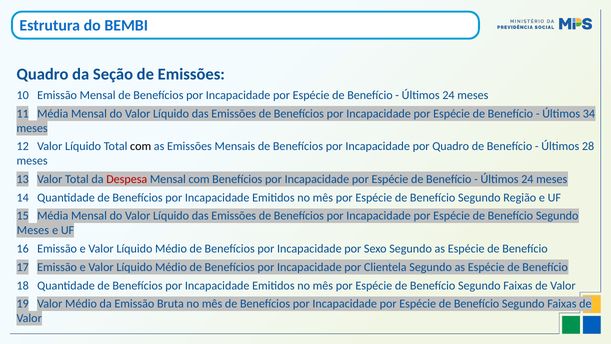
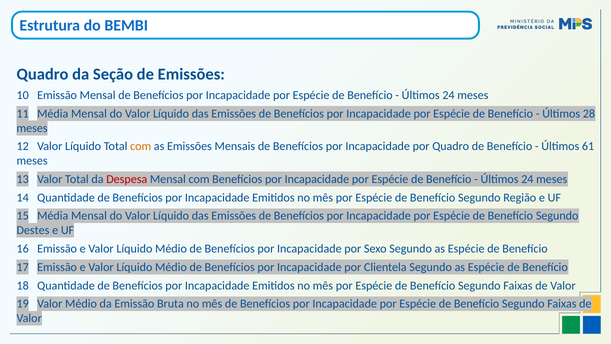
34: 34 -> 28
com at (141, 146) colour: black -> orange
28: 28 -> 61
Meses at (33, 230): Meses -> Destes
